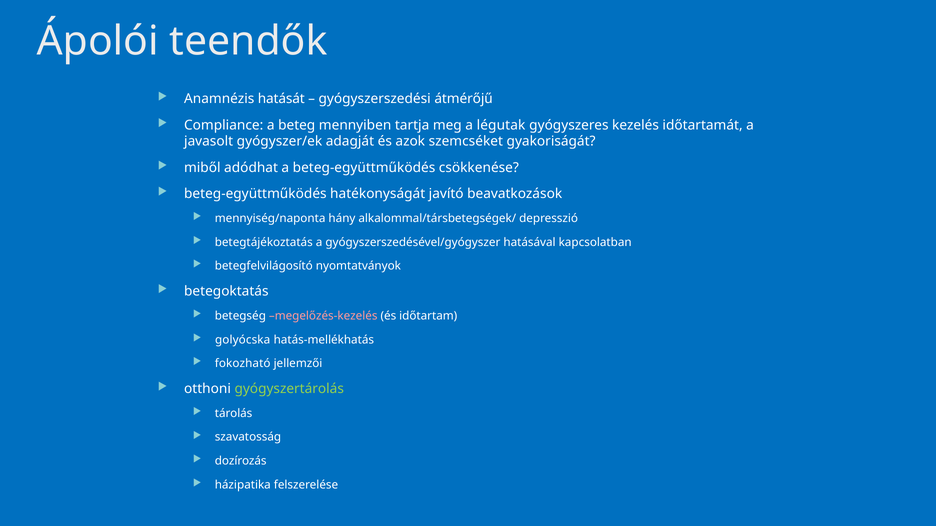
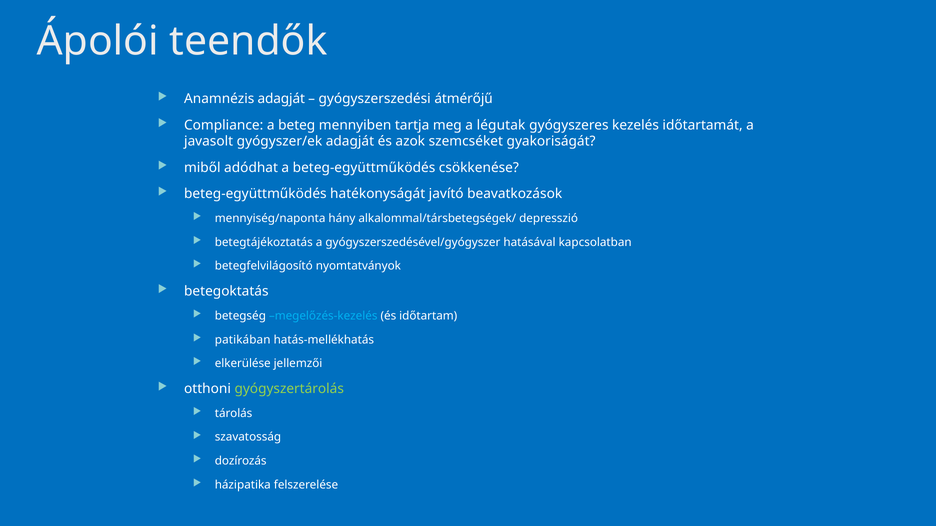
Anamnézis hatását: hatását -> adagját
megelőzés-kezelés colour: pink -> light blue
golyócska: golyócska -> patikában
fokozható: fokozható -> elkerülése
